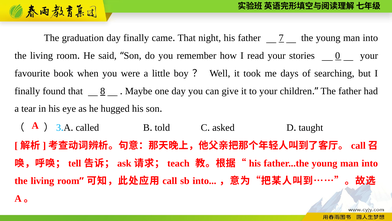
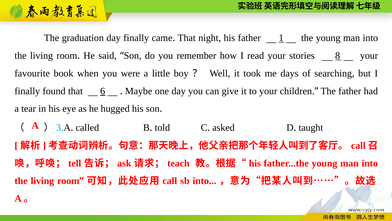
7: 7 -> 1
0: 0 -> 8
8: 8 -> 6
